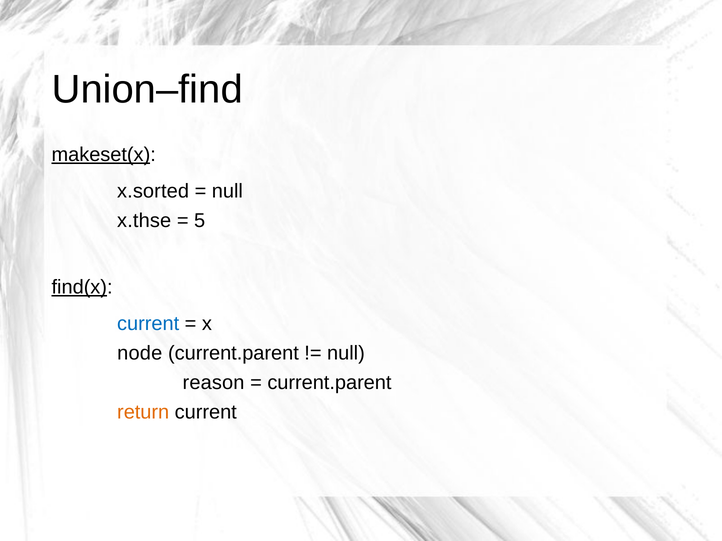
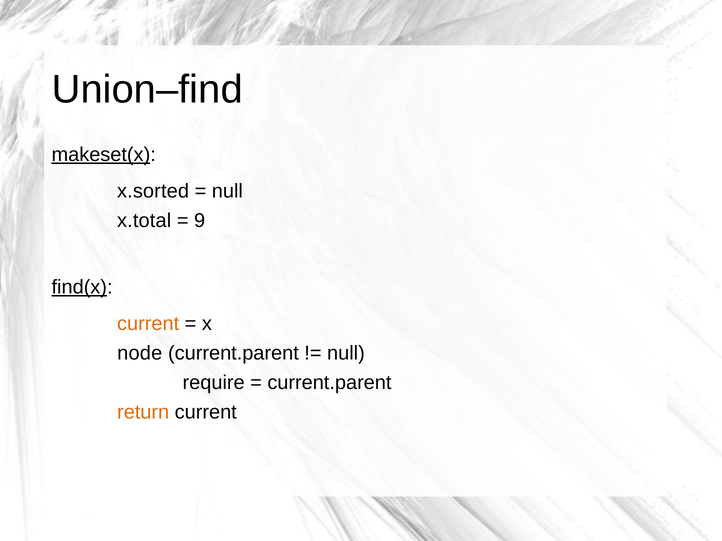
x.thse: x.thse -> x.total
5: 5 -> 9
current at (148, 324) colour: blue -> orange
reason: reason -> require
